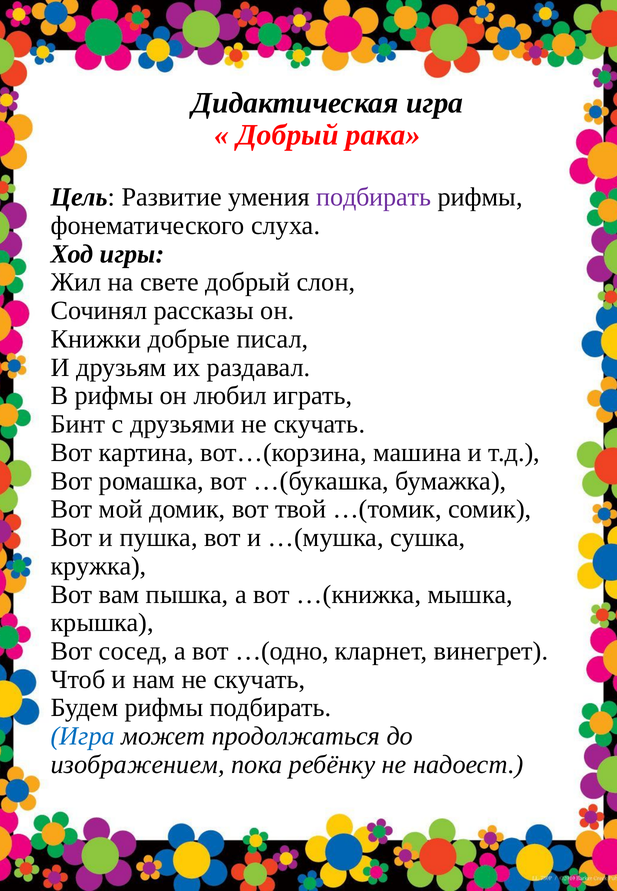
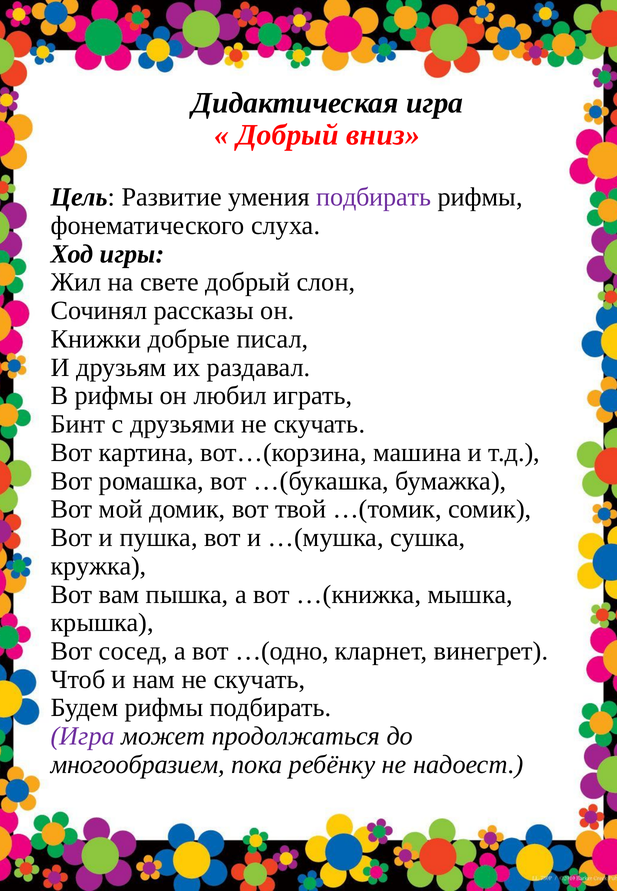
рака: рака -> вниз
Игра at (83, 736) colour: blue -> purple
изображением: изображением -> многообразием
